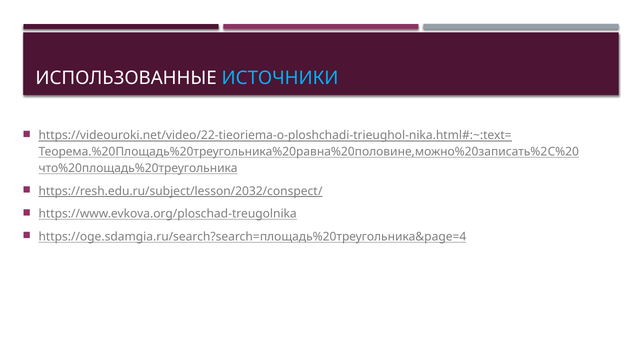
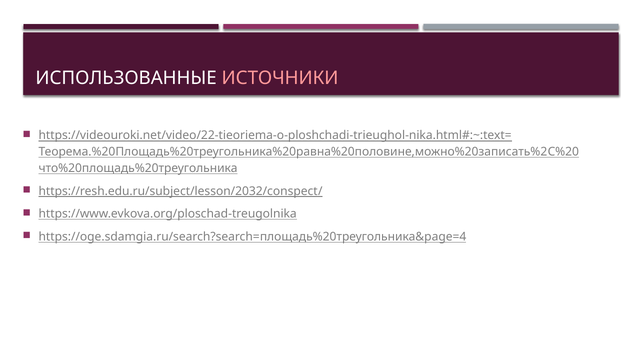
ИСТОЧНИКИ colour: light blue -> pink
